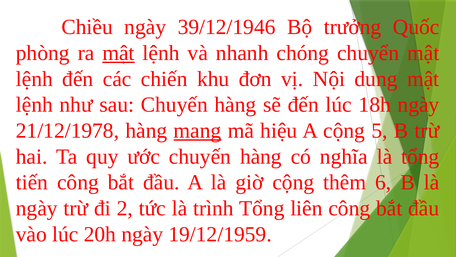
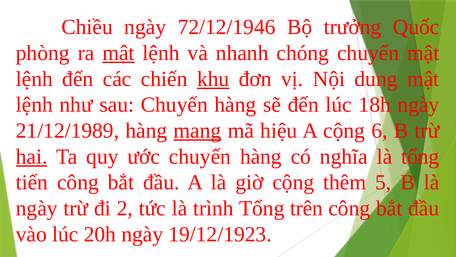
39/12/1946: 39/12/1946 -> 72/12/1946
khu underline: none -> present
21/12/1978: 21/12/1978 -> 21/12/1989
5: 5 -> 6
hai underline: none -> present
6: 6 -> 5
liên: liên -> trên
19/12/1959: 19/12/1959 -> 19/12/1923
